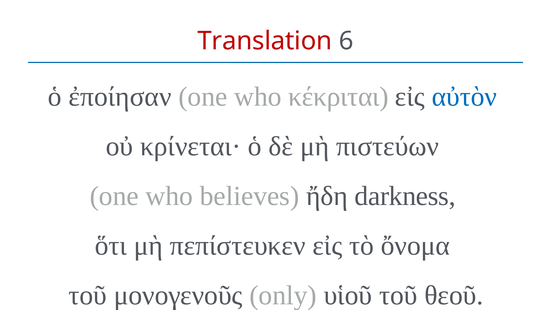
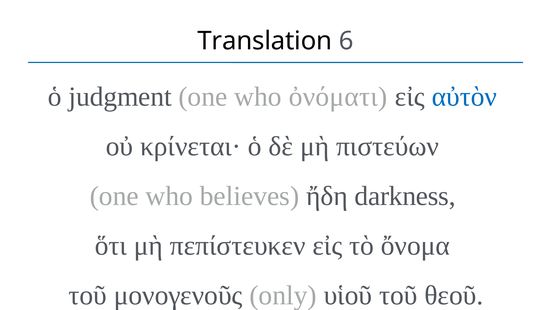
Translation colour: red -> black
ἐποίησαν: ἐποίησαν -> judgment
κέκριται: κέκριται -> ὀνόματι
